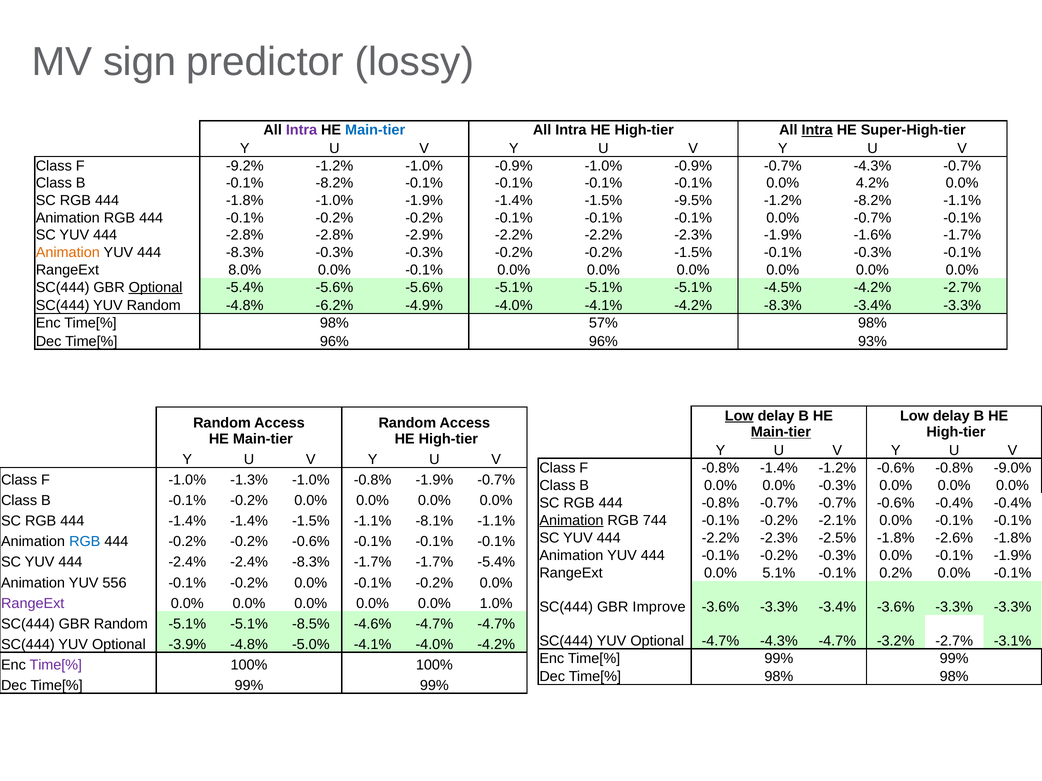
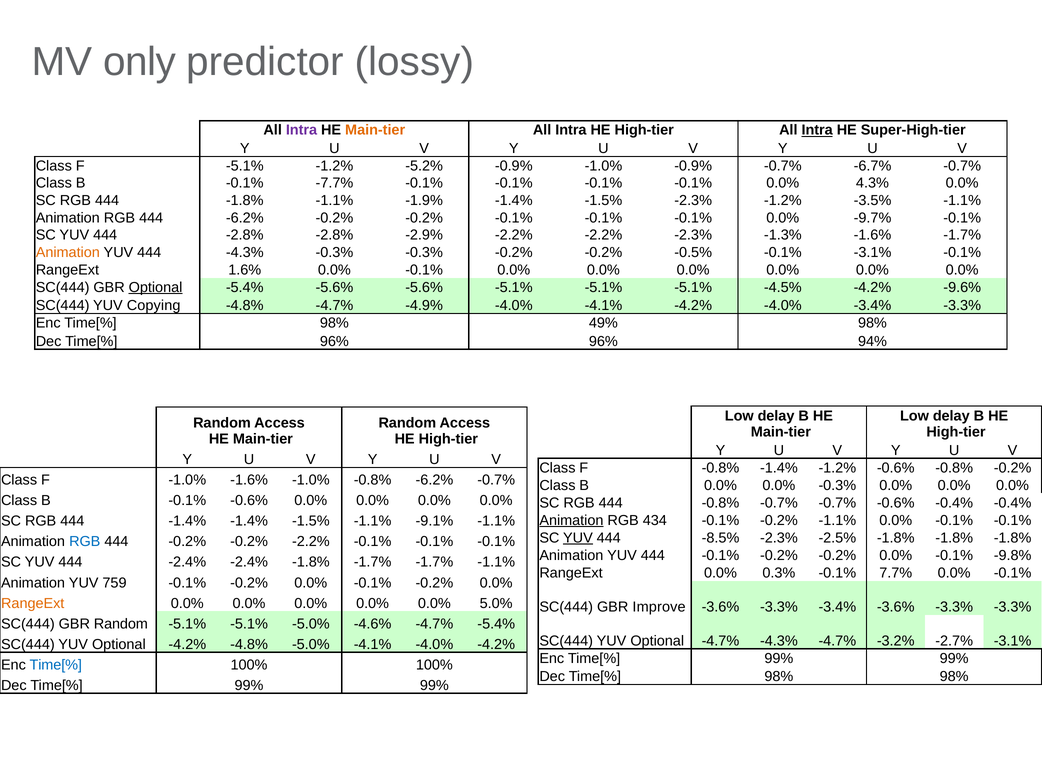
sign: sign -> only
Main-tier at (375, 130) colour: blue -> orange
F -9.2%: -9.2% -> -5.1%
-1.2% -1.0%: -1.0% -> -5.2%
-0.7% -4.3%: -4.3% -> -6.7%
-0.1% -8.2%: -8.2% -> -7.7%
4.2%: 4.2% -> 4.3%
-1.8% -1.0%: -1.0% -> -1.1%
-1.5% -9.5%: -9.5% -> -2.3%
-1.2% -8.2%: -8.2% -> -3.5%
RGB 444 -0.1%: -0.1% -> -6.2%
0.0% -0.7%: -0.7% -> -9.7%
-2.3% -1.9%: -1.9% -> -1.3%
444 -8.3%: -8.3% -> -4.3%
-0.2% -1.5%: -1.5% -> -0.5%
-0.1% -0.3%: -0.3% -> -3.1%
8.0%: 8.0% -> 1.6%
-4.2% -2.7%: -2.7% -> -9.6%
YUV Random: Random -> Copying
-4.8% -6.2%: -6.2% -> -4.7%
-4.2% -8.3%: -8.3% -> -4.0%
57%: 57% -> 49%
93%: 93% -> 94%
Low at (739, 416) underline: present -> none
Main-tier at (781, 432) underline: present -> none
-0.8% -9.0%: -9.0% -> -0.2%
-1.0% -1.3%: -1.3% -> -1.6%
-0.8% -1.9%: -1.9% -> -6.2%
B -0.1% -0.2%: -0.2% -> -0.6%
744: 744 -> 434
-0.2% -2.1%: -2.1% -> -1.1%
-8.1%: -8.1% -> -9.1%
YUV at (578, 538) underline: none -> present
444 -2.2%: -2.2% -> -8.5%
-2.5% -1.8% -2.6%: -2.6% -> -1.8%
-0.2% -0.6%: -0.6% -> -2.2%
-0.1% -0.2% -0.3%: -0.3% -> -0.2%
-0.1% -1.9%: -1.9% -> -9.8%
-2.4% -8.3%: -8.3% -> -1.8%
-1.7% -5.4%: -5.4% -> -1.1%
5.1%: 5.1% -> 0.3%
0.2%: 0.2% -> 7.7%
556: 556 -> 759
RangeExt at (33, 604) colour: purple -> orange
1.0%: 1.0% -> 5.0%
-5.1% -8.5%: -8.5% -> -5.0%
-4.7% -4.7%: -4.7% -> -5.4%
Optional -3.9%: -3.9% -> -4.2%
Time[% at (56, 665) colour: purple -> blue
